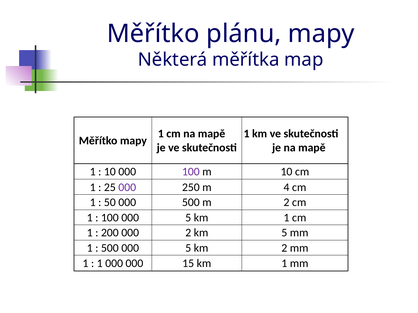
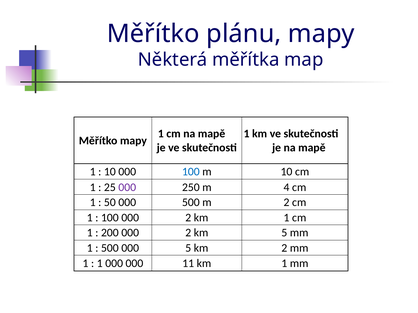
100 at (191, 172) colour: purple -> blue
100 000 5: 5 -> 2
15: 15 -> 11
